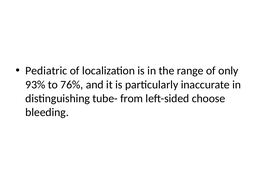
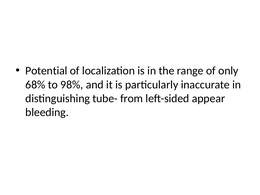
Pediatric: Pediatric -> Potential
93%: 93% -> 68%
76%: 76% -> 98%
choose: choose -> appear
